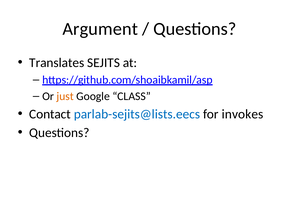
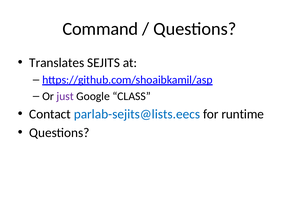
Argument: Argument -> Command
just colour: orange -> purple
invokes: invokes -> runtime
